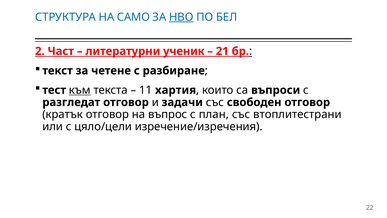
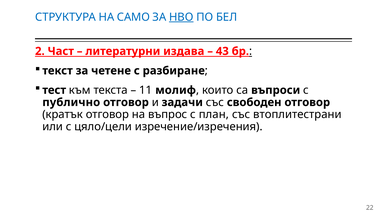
ученик: ученик -> издава
21: 21 -> 43
към underline: present -> none
хартия: хартия -> молиф
разгледат: разгледат -> публично
